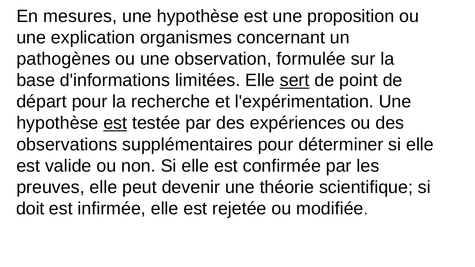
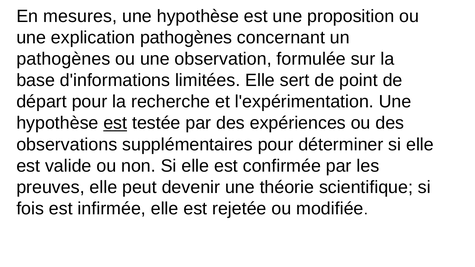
explication organismes: organismes -> pathogènes
sert underline: present -> none
doit: doit -> fois
